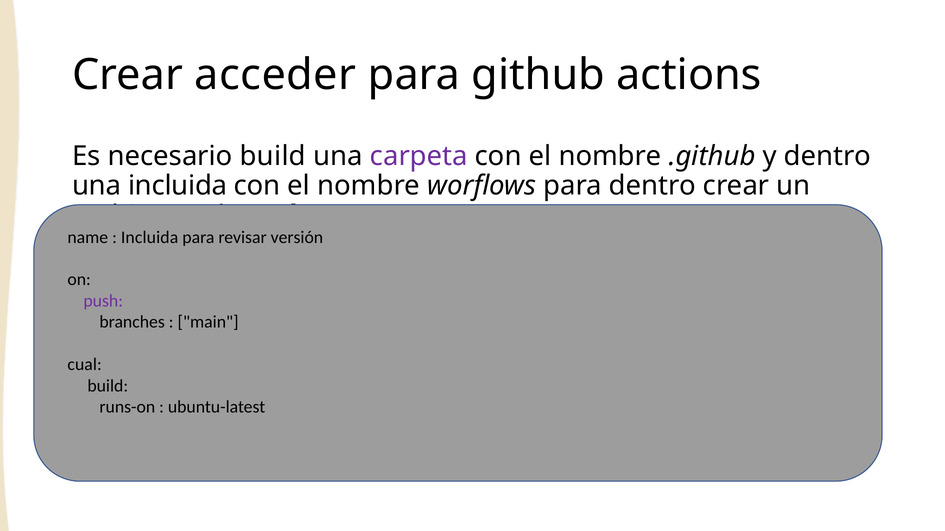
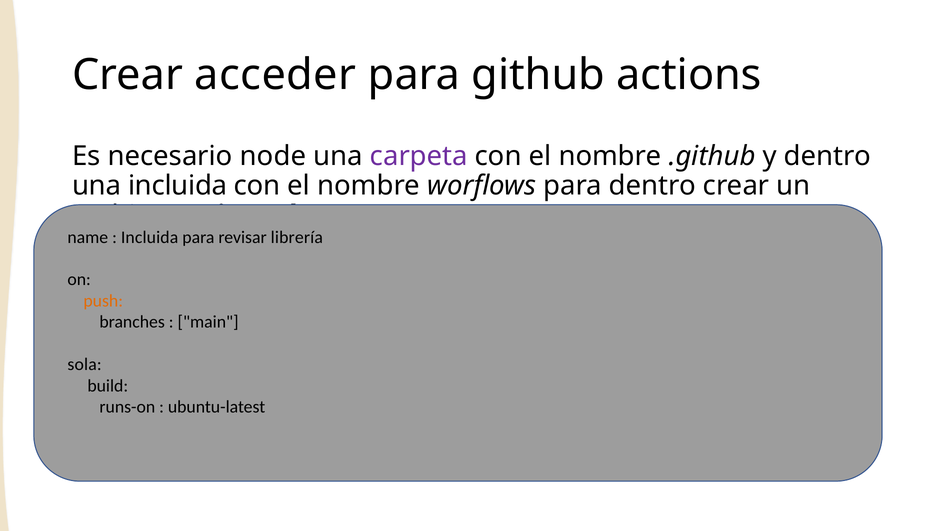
necesario build: build -> node
versión: versión -> librería
push colour: purple -> orange
cual: cual -> sola
